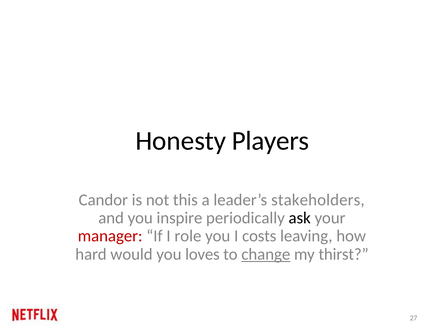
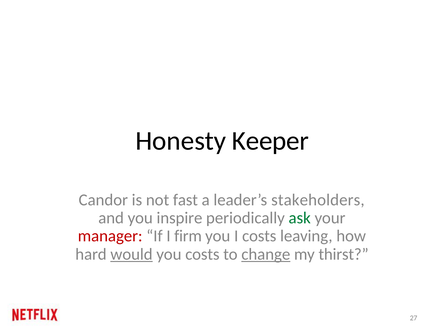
Players: Players -> Keeper
this: this -> fast
ask colour: black -> green
role: role -> firm
would underline: none -> present
you loves: loves -> costs
